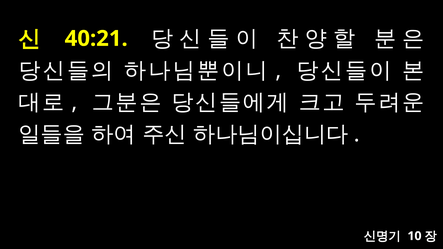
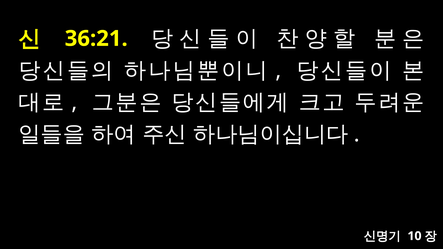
40:21: 40:21 -> 36:21
